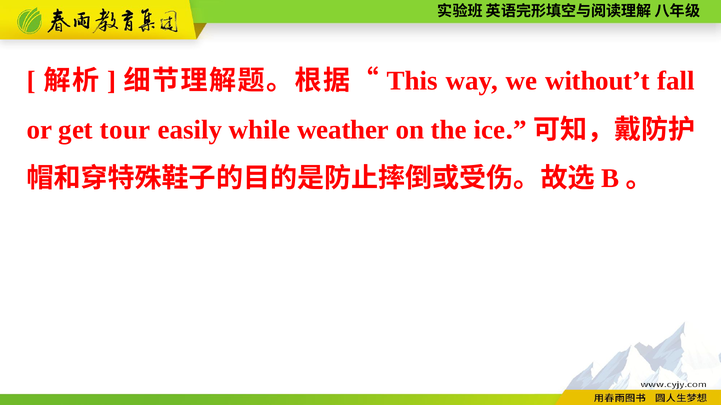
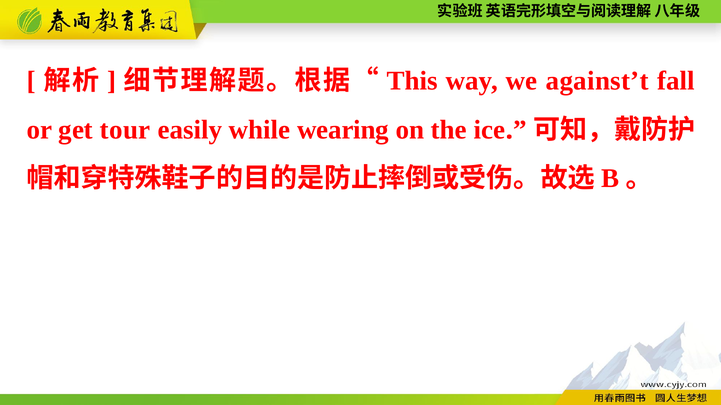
without’t: without’t -> against’t
weather: weather -> wearing
